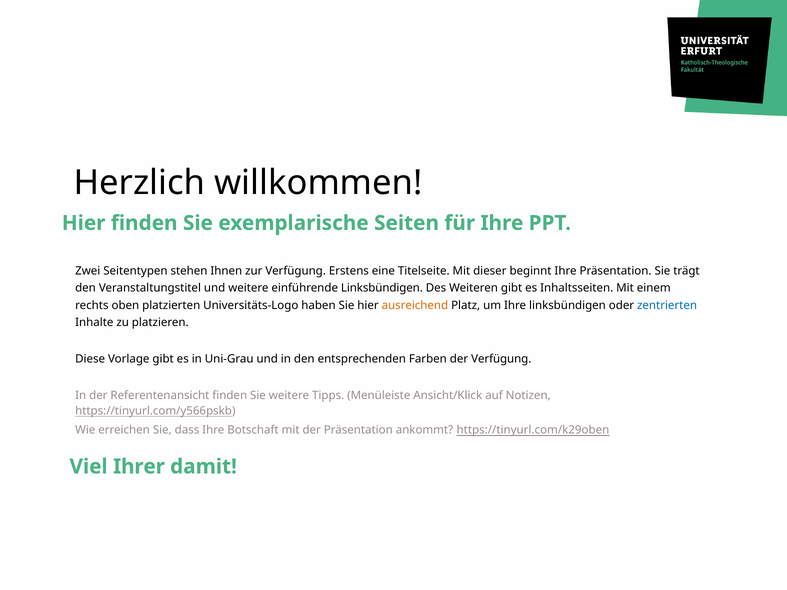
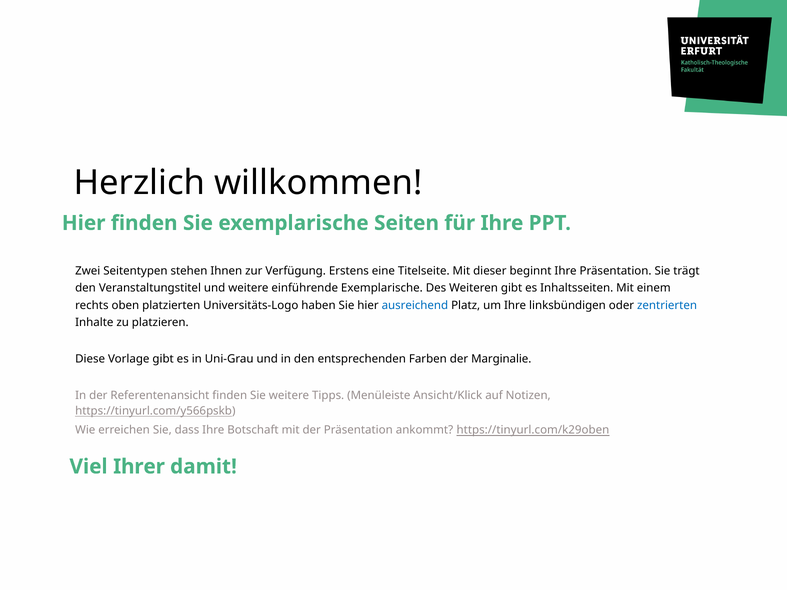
einführende Linksbündigen: Linksbündigen -> Exemplarische
ausreichend colour: orange -> blue
der Verfügung: Verfügung -> Marginalie
